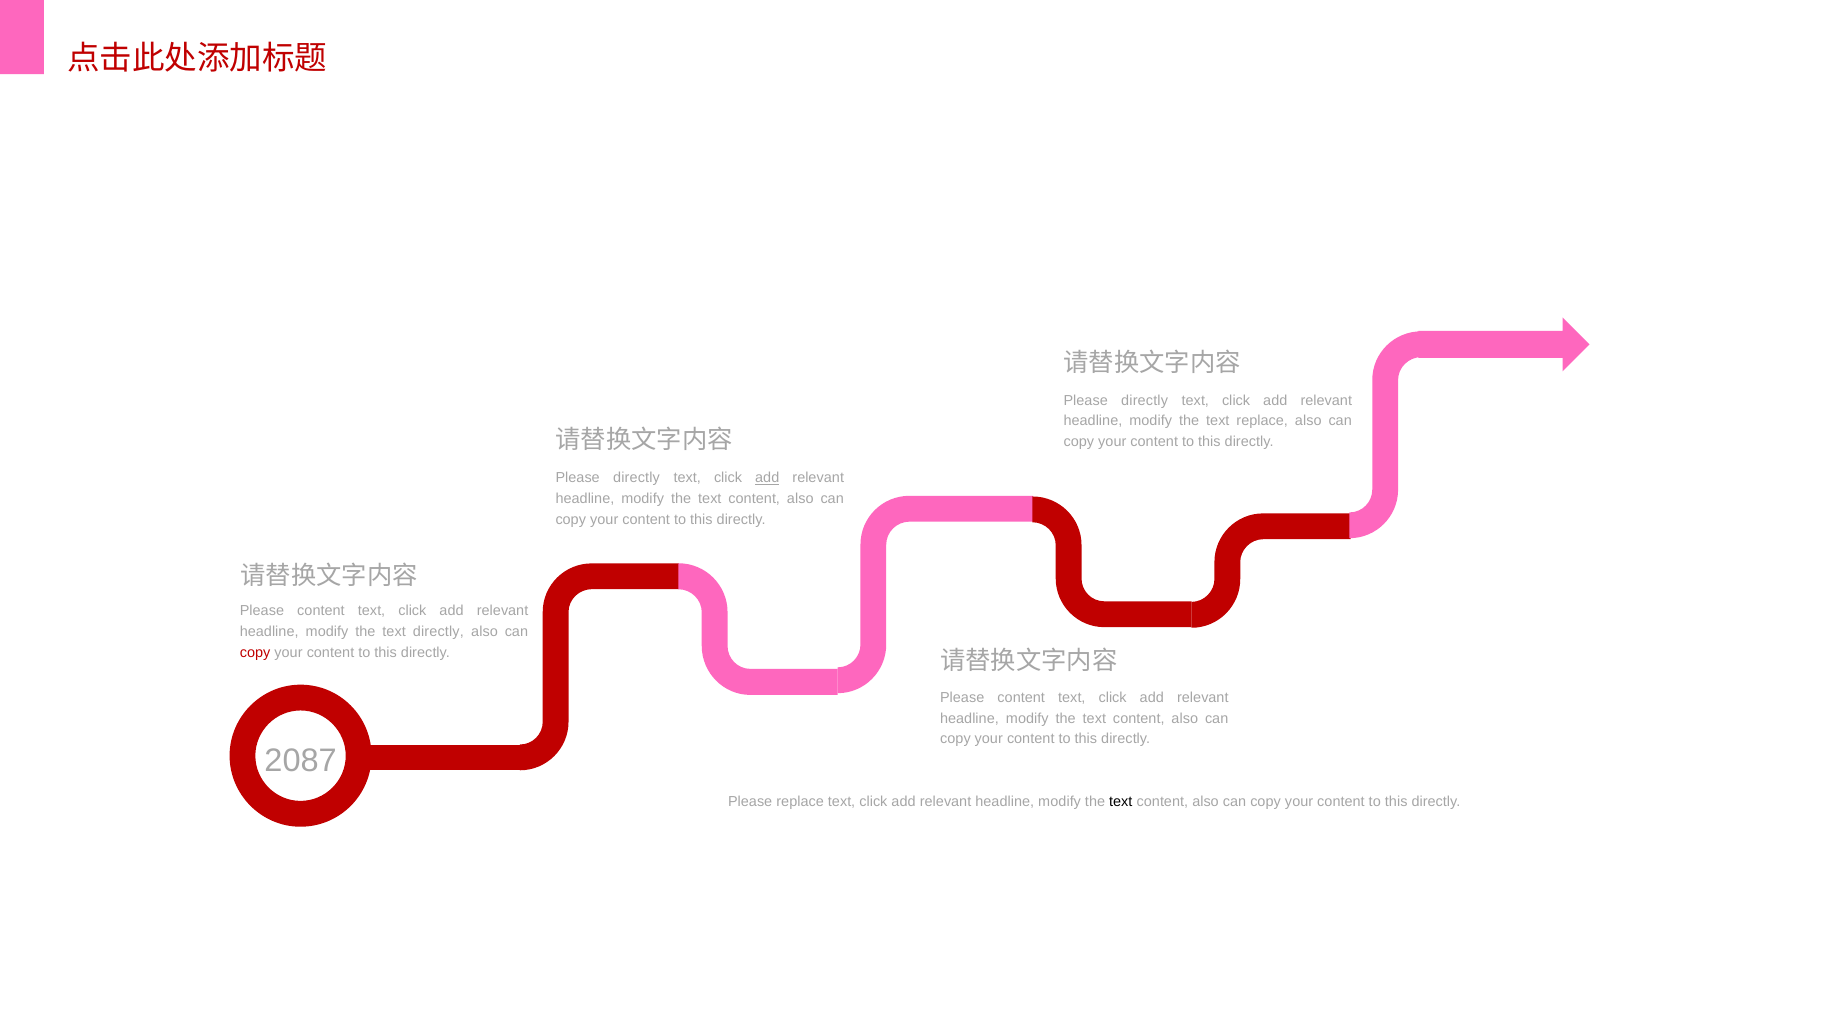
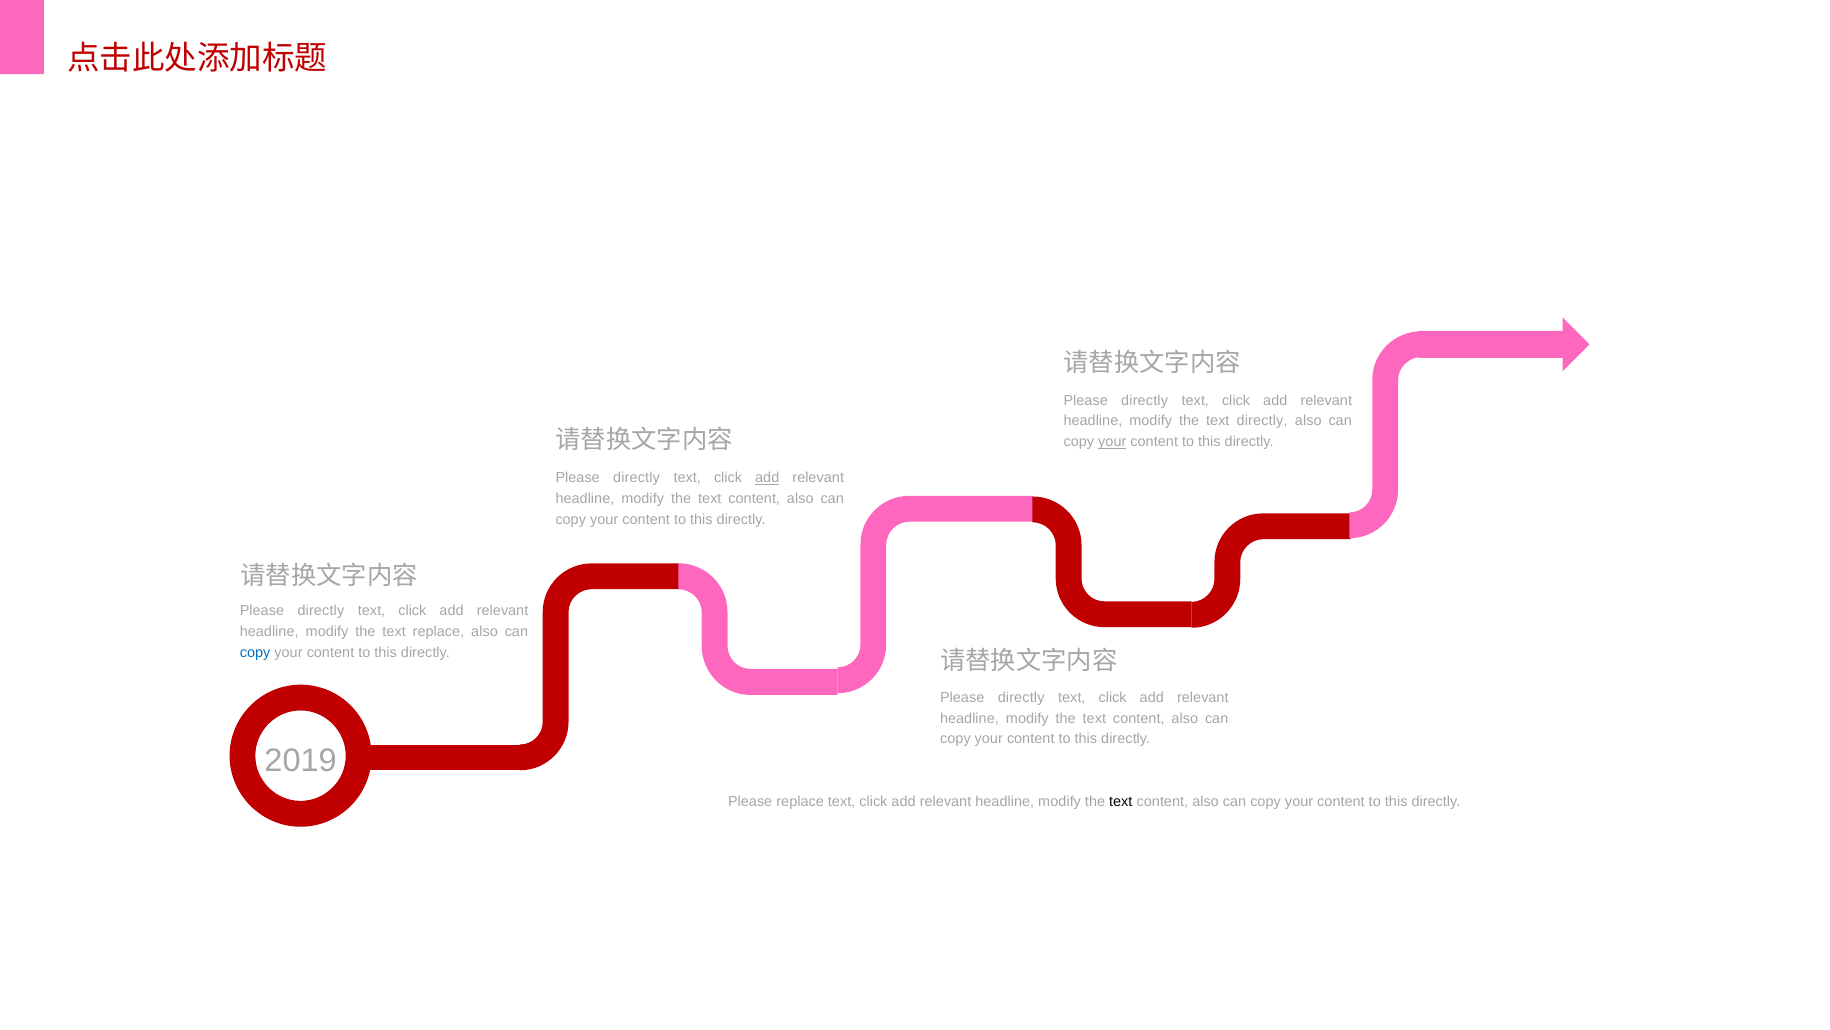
text replace: replace -> directly
your at (1112, 441) underline: none -> present
content at (321, 610): content -> directly
text directly: directly -> replace
copy at (255, 652) colour: red -> blue
content at (1021, 697): content -> directly
2087: 2087 -> 2019
